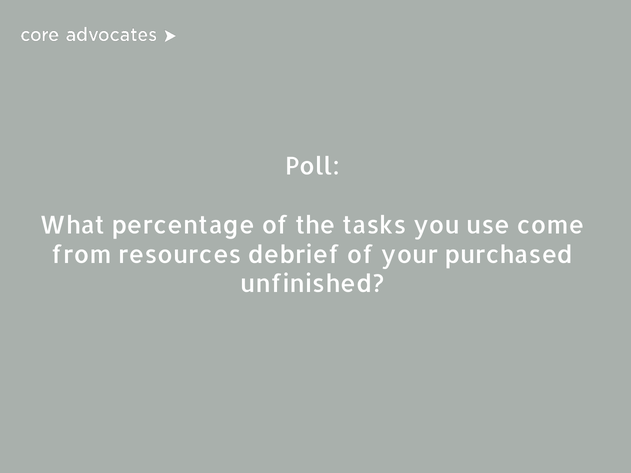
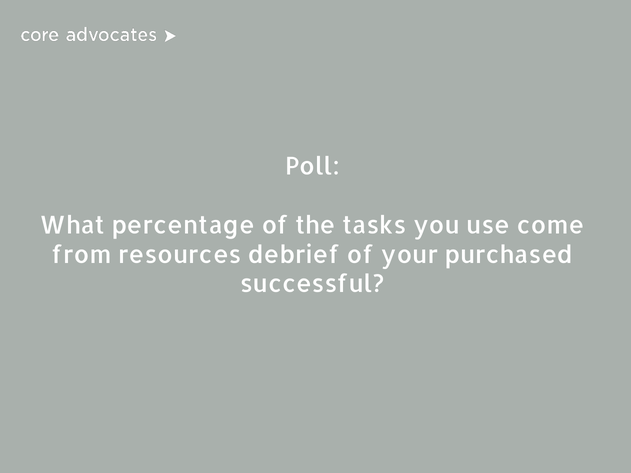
unfinished: unfinished -> successful
